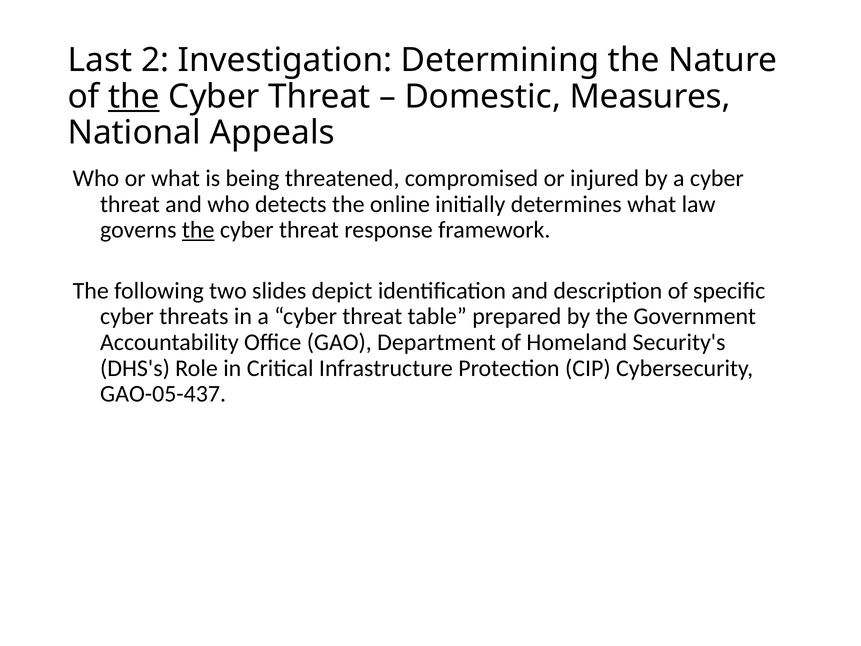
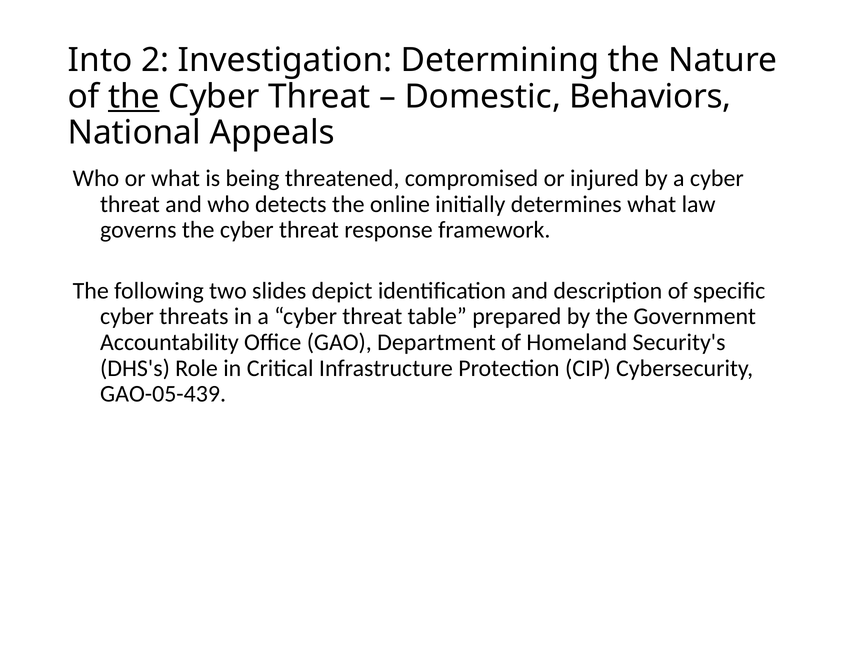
Last: Last -> Into
Measures: Measures -> Behaviors
the at (198, 230) underline: present -> none
GAO-05-437: GAO-05-437 -> GAO-05-439
